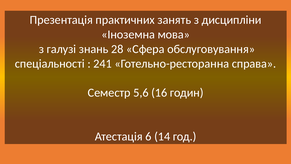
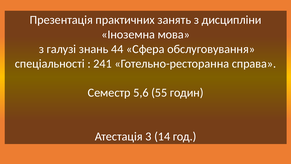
28: 28 -> 44
16: 16 -> 55
6: 6 -> 3
